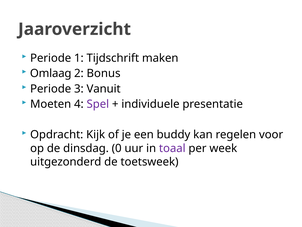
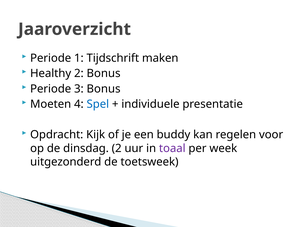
Omlaag: Omlaag -> Healthy
3 Vanuit: Vanuit -> Bonus
Spel colour: purple -> blue
dinsdag 0: 0 -> 2
